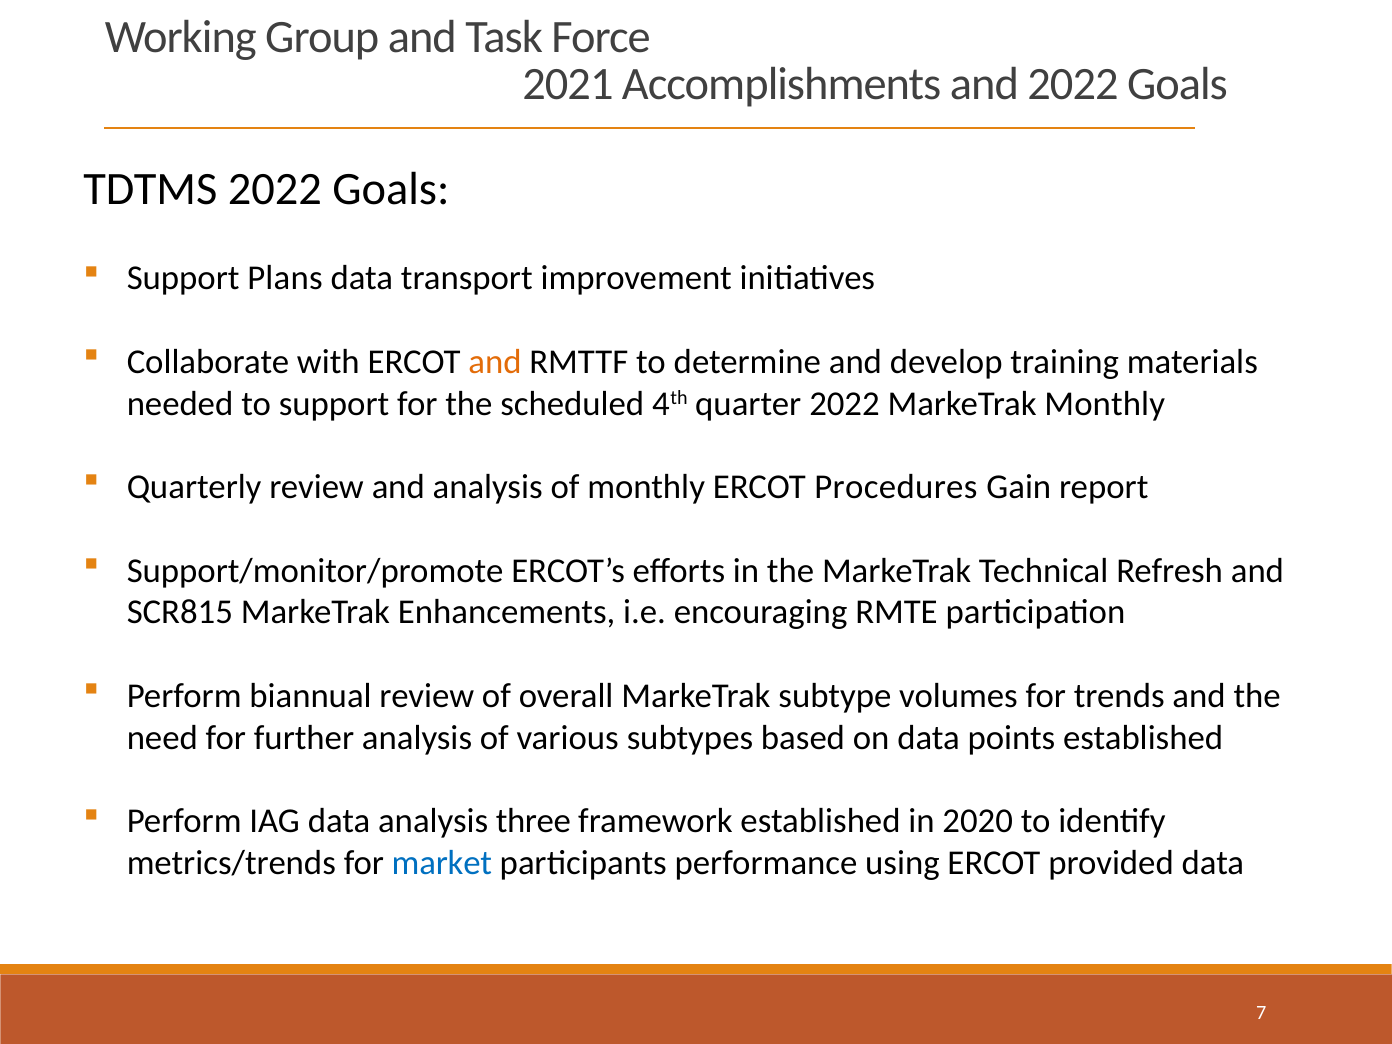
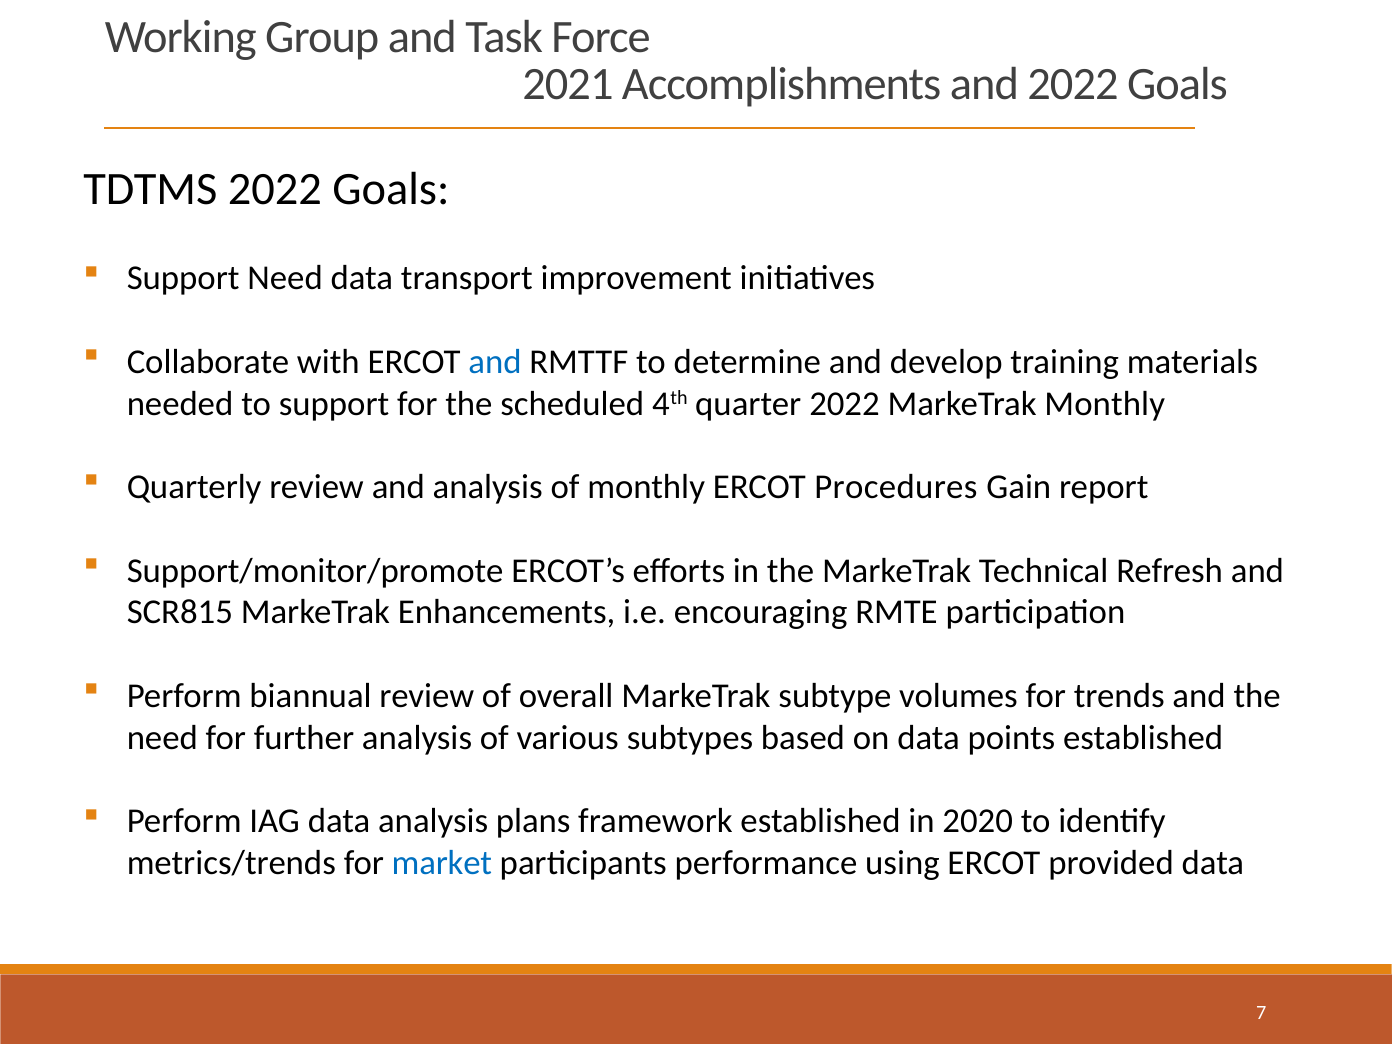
Support Plans: Plans -> Need
and at (495, 362) colour: orange -> blue
three: three -> plans
